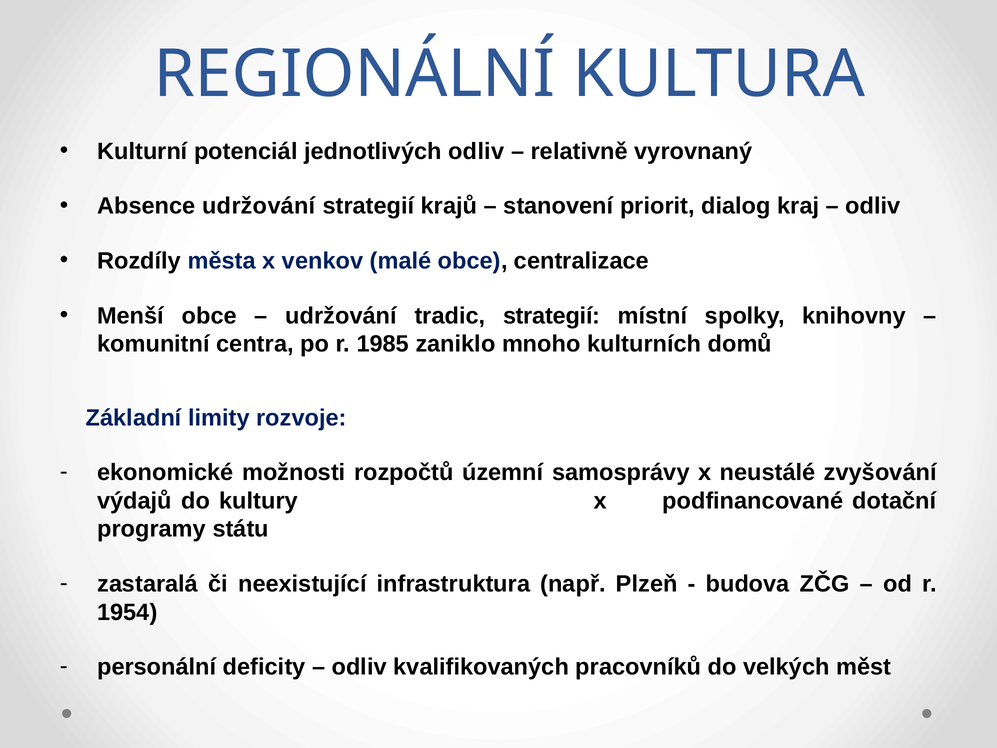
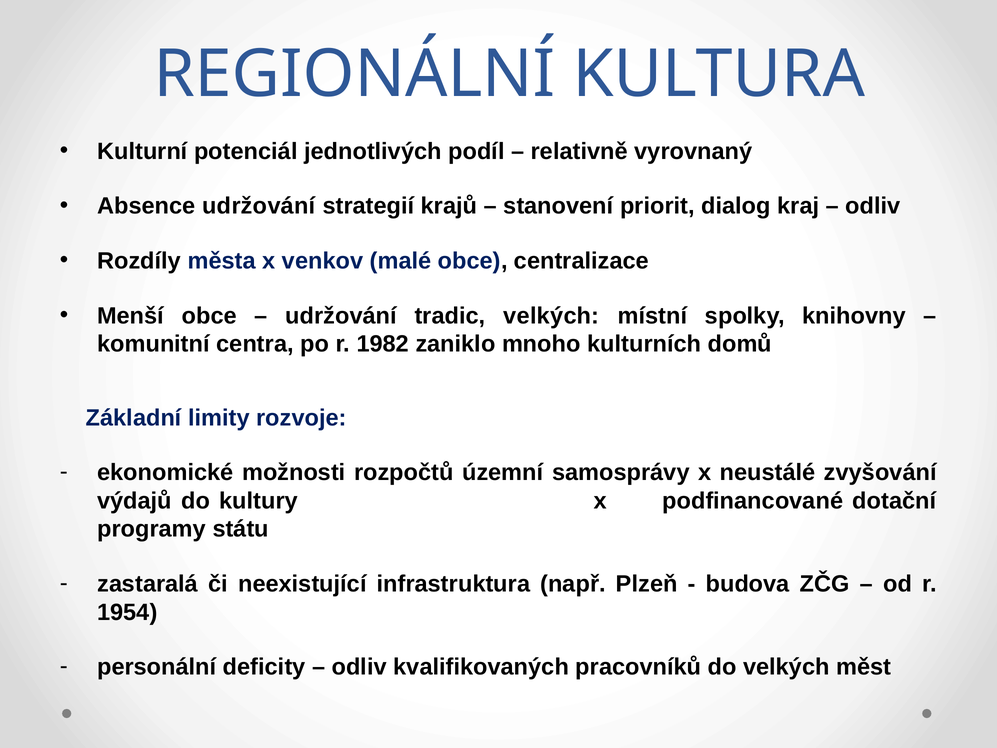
jednotlivých odliv: odliv -> podíl
tradic strategií: strategií -> velkých
1985: 1985 -> 1982
